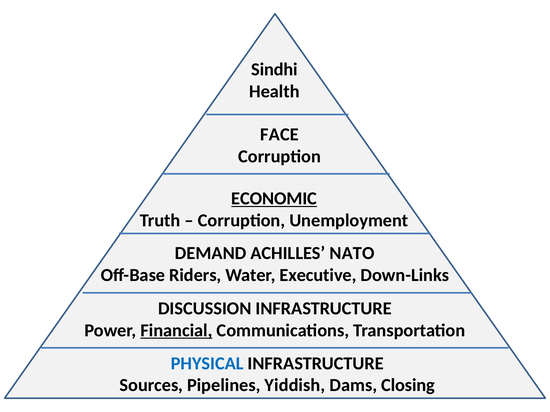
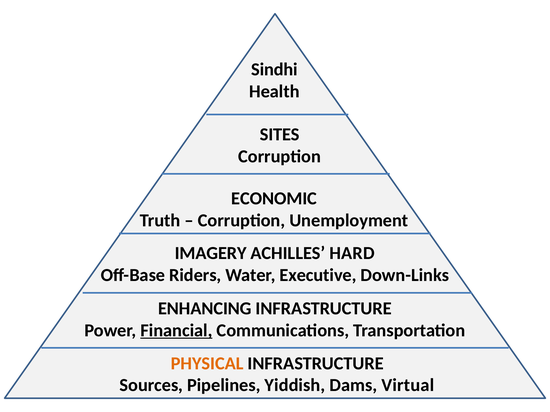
FACE: FACE -> SITES
ECONOMIC underline: present -> none
DEMAND: DEMAND -> IMAGERY
NATO: NATO -> HARD
DISCUSSION: DISCUSSION -> ENHANCING
PHYSICAL colour: blue -> orange
Closing: Closing -> Virtual
